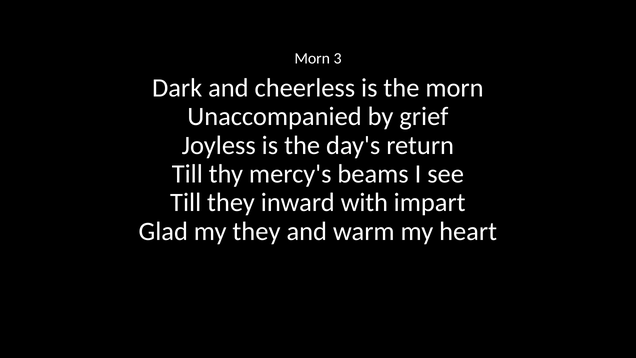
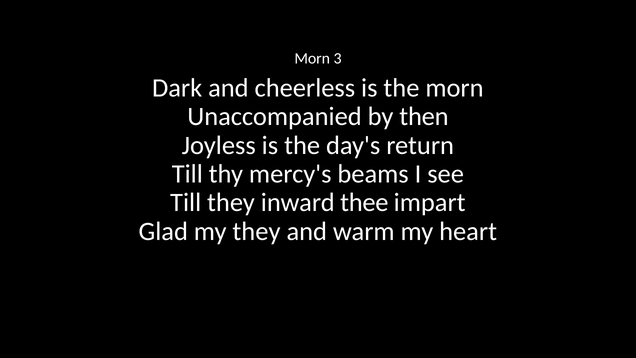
grief: grief -> then
with: with -> thee
